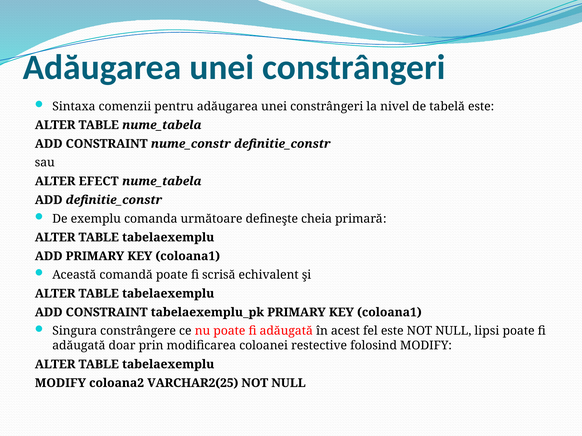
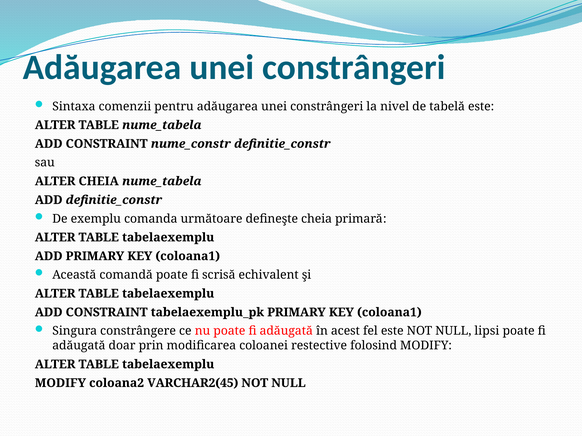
ALTER EFECT: EFECT -> CHEIA
VARCHAR2(25: VARCHAR2(25 -> VARCHAR2(45
